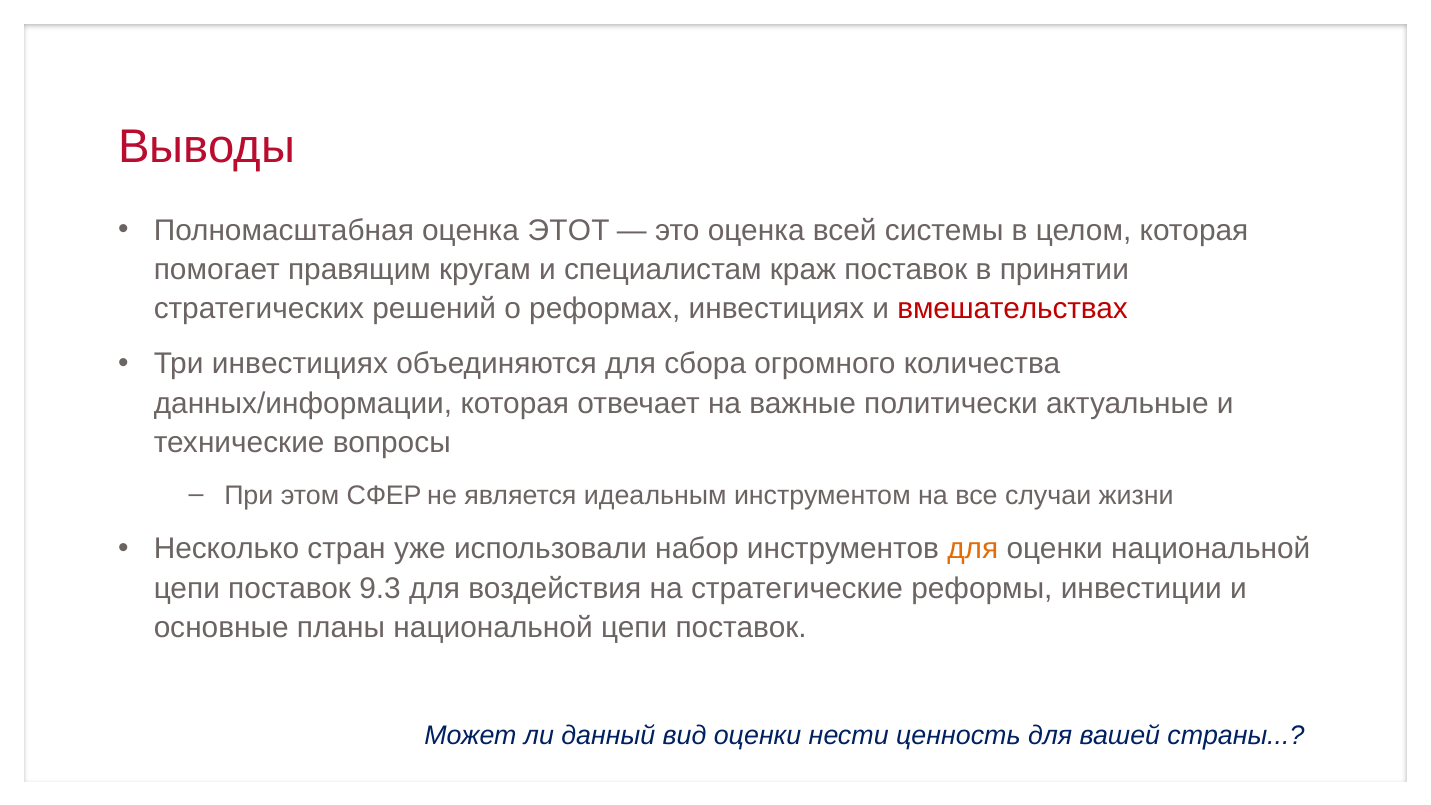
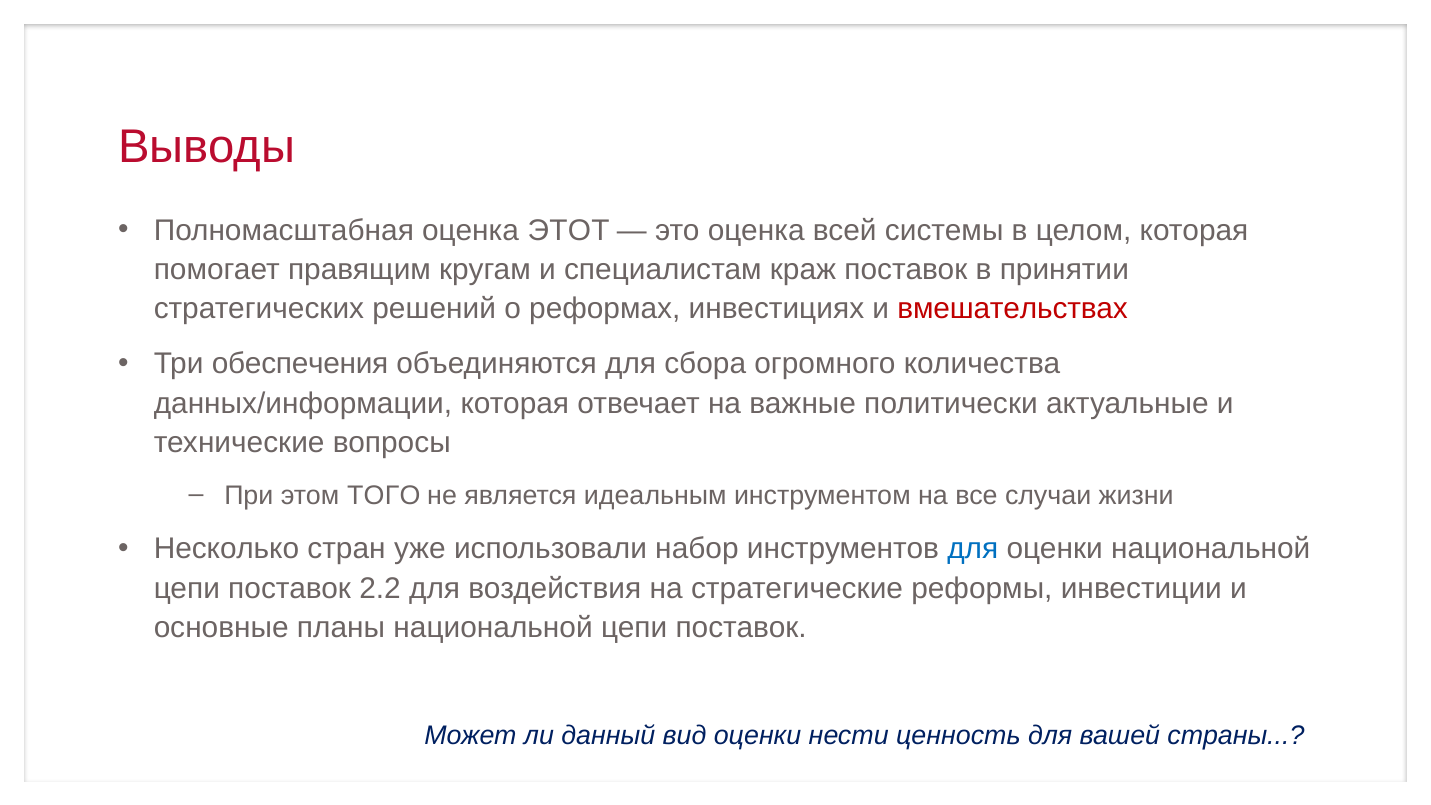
Три инвестициях: инвестициях -> обеспечения
СФЕР: СФЕР -> ТОГО
для at (973, 549) colour: orange -> blue
9.3: 9.3 -> 2.2
